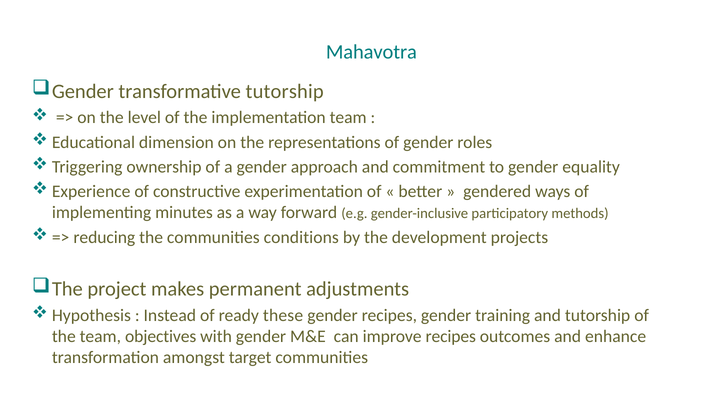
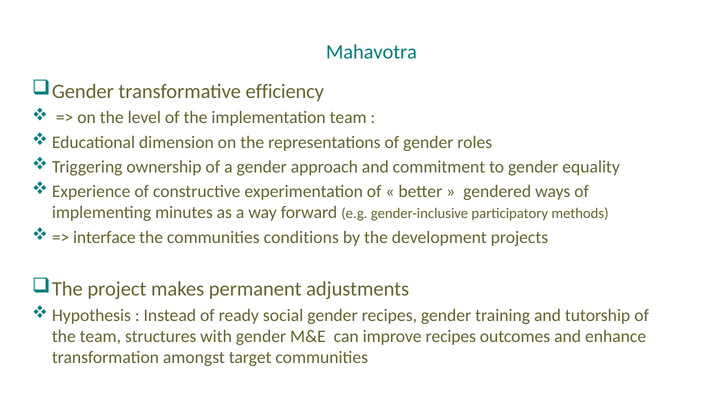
transformative tutorship: tutorship -> efficiency
reducing: reducing -> interface
these: these -> social
objectives: objectives -> structures
